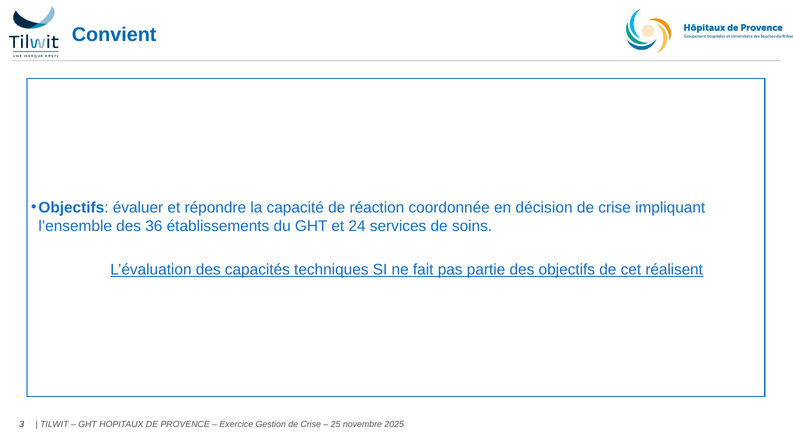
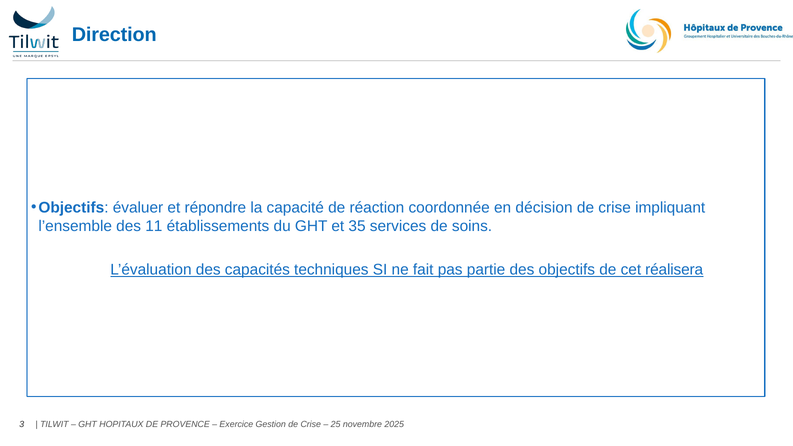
Convient: Convient -> Direction
36: 36 -> 11
24: 24 -> 35
réalisent: réalisent -> réalisera
